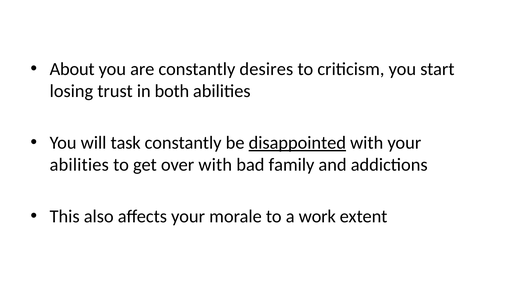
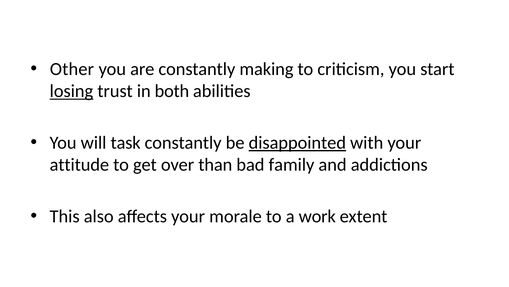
About: About -> Other
desires: desires -> making
losing underline: none -> present
abilities at (79, 164): abilities -> attitude
over with: with -> than
